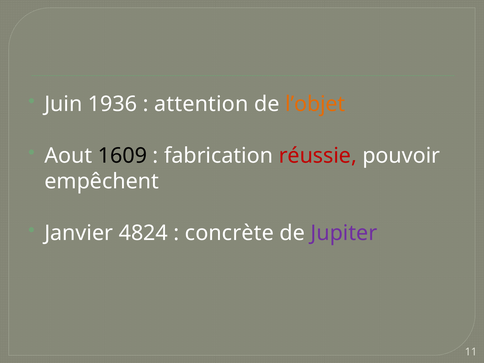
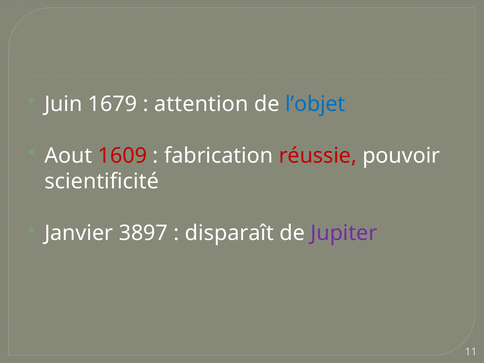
1936: 1936 -> 1679
l’objet colour: orange -> blue
1609 colour: black -> red
empêchent: empêchent -> scientificité
4824: 4824 -> 3897
concrète: concrète -> disparaît
